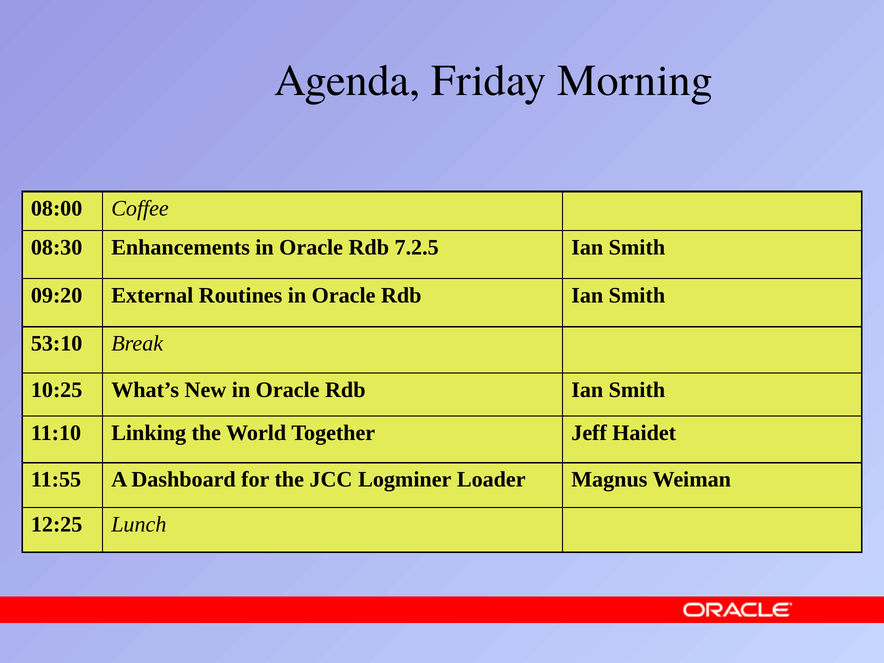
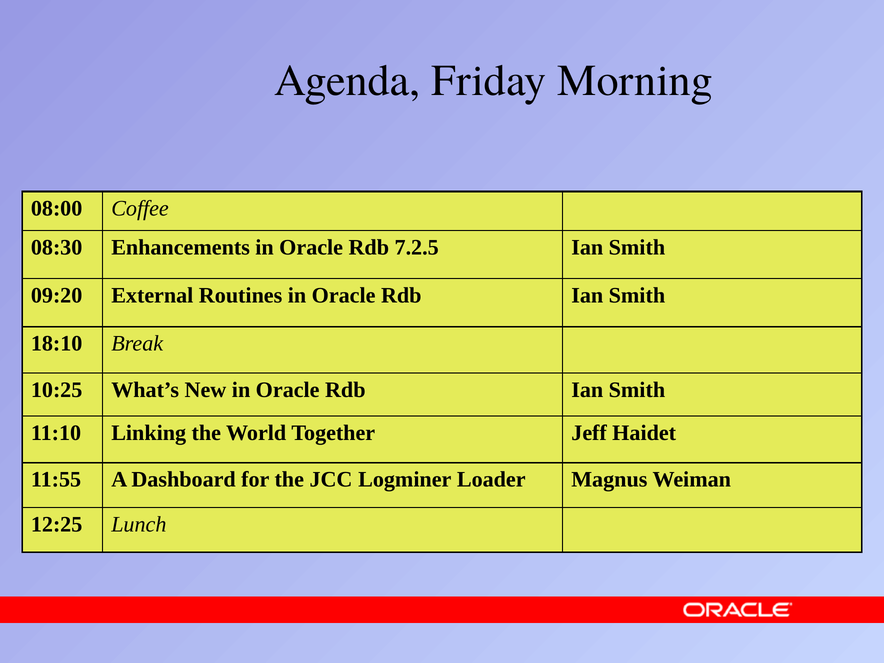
53:10: 53:10 -> 18:10
